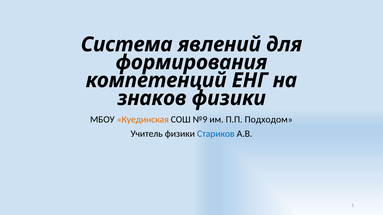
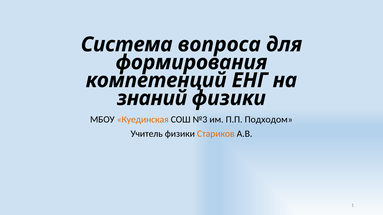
явлений: явлений -> вопроса
знаков: знаков -> знаний
№9: №9 -> №3
Стариков colour: blue -> orange
